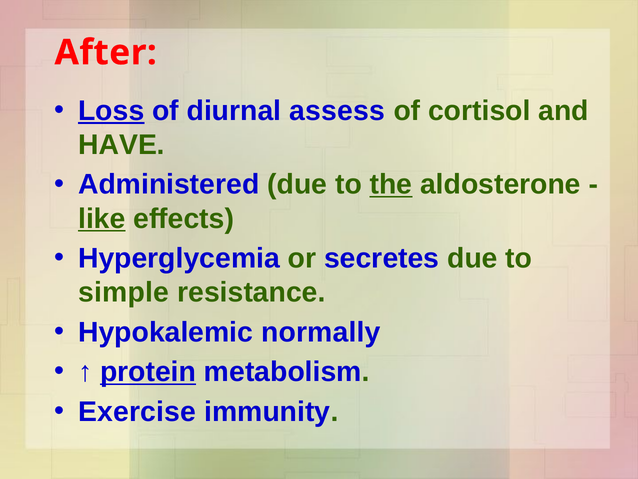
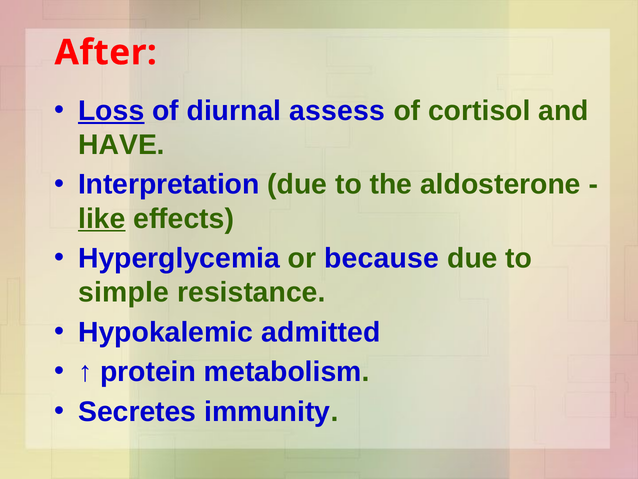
Administered: Administered -> Interpretation
the underline: present -> none
secretes: secretes -> because
normally: normally -> admitted
protein underline: present -> none
Exercise: Exercise -> Secretes
